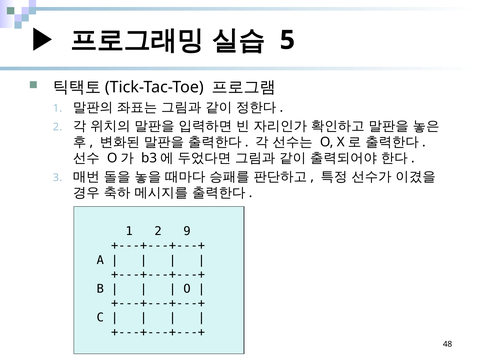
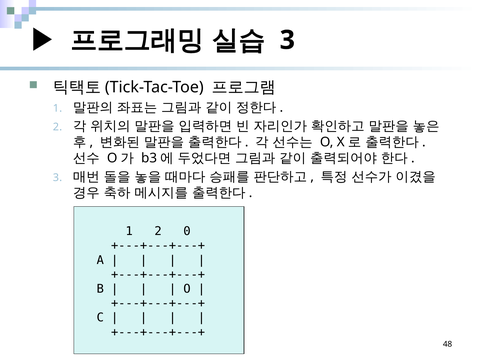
5 at (287, 40): 5 -> 3
9: 9 -> 0
